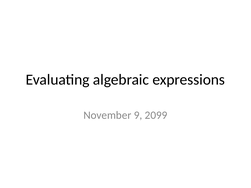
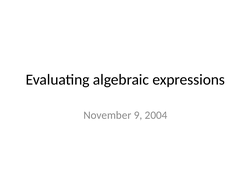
2099: 2099 -> 2004
